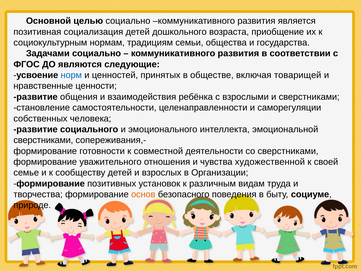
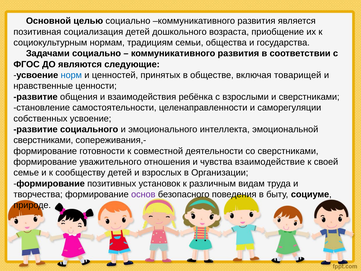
собственных человека: человека -> усвоение
художественной: художественной -> взаимодействие
основ colour: orange -> purple
